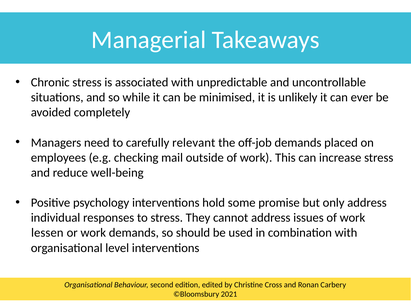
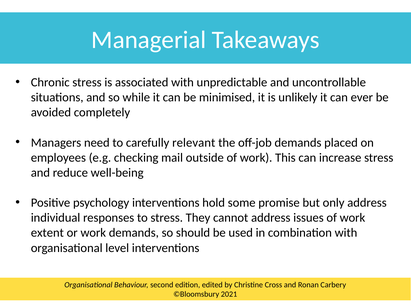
lessen: lessen -> extent
